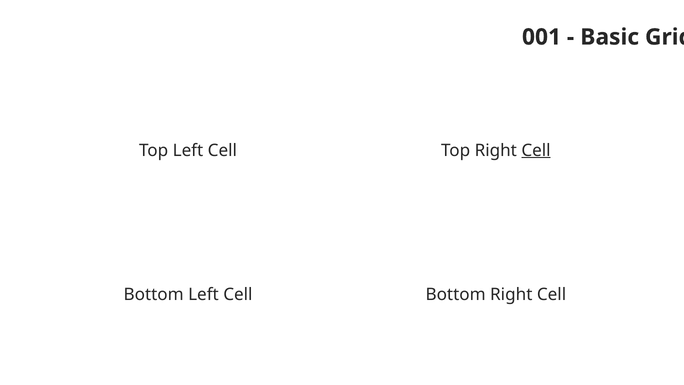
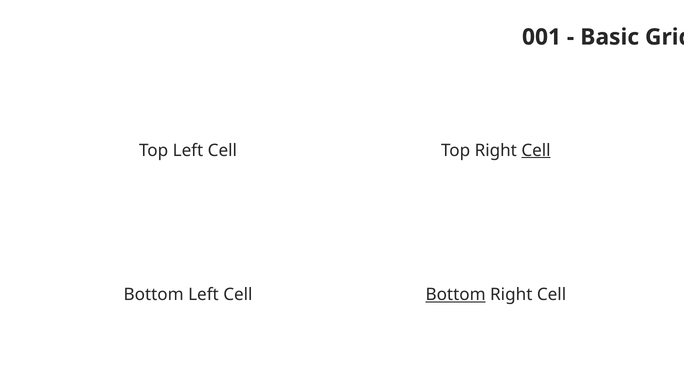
Bottom at (456, 295) underline: none -> present
